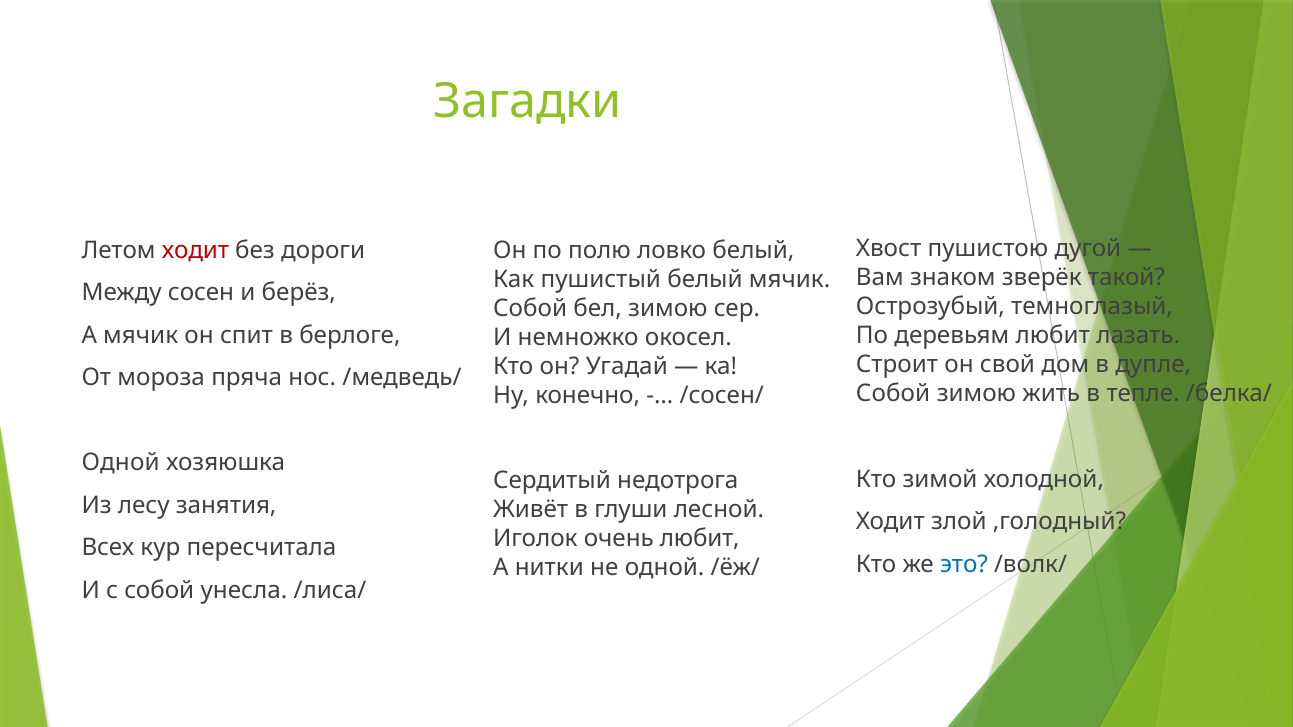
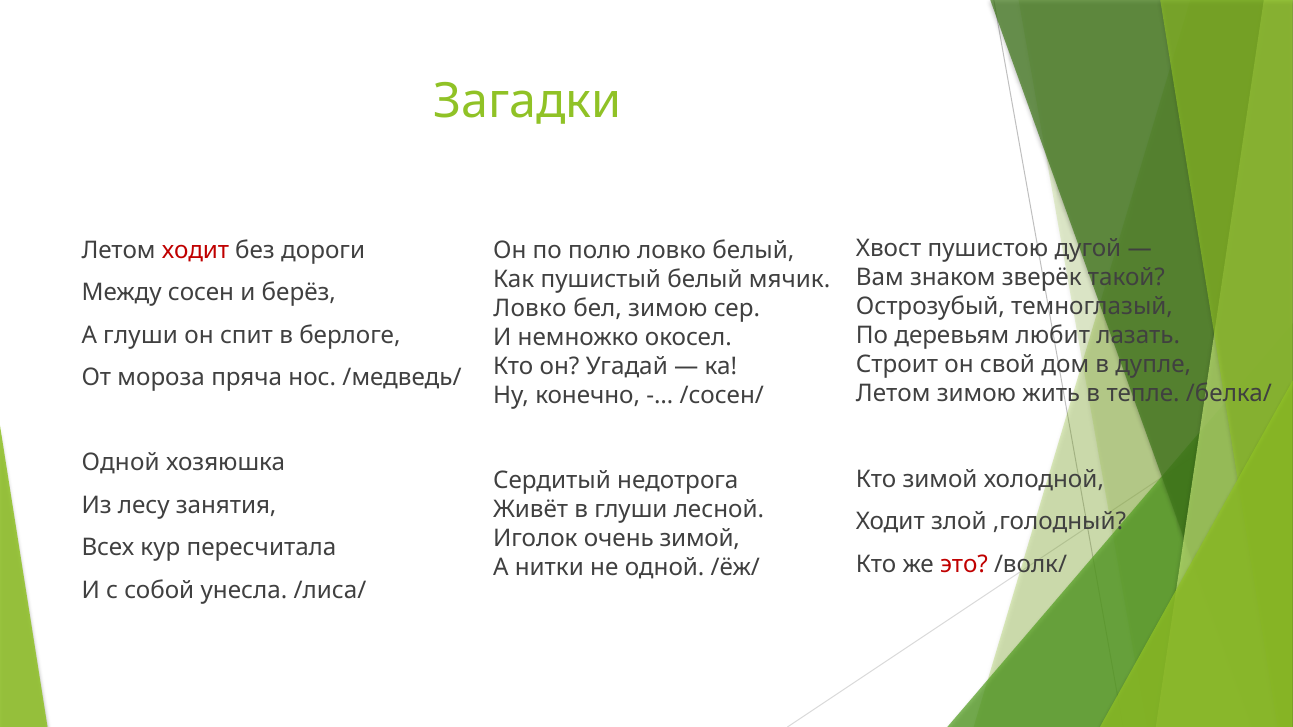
Собой at (530, 308): Собой -> Ловко
А мячик: мячик -> глуши
Собой at (893, 394): Собой -> Летом
очень любит: любит -> зимой
это colour: blue -> red
